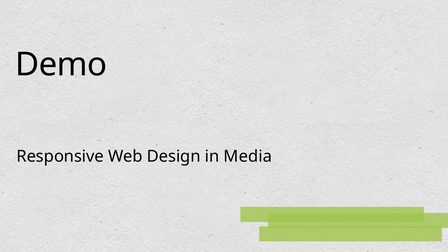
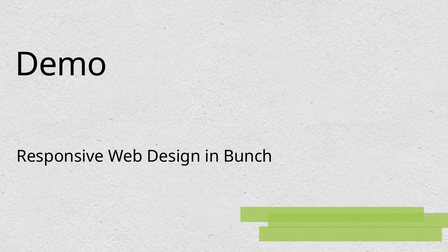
Media: Media -> Bunch
